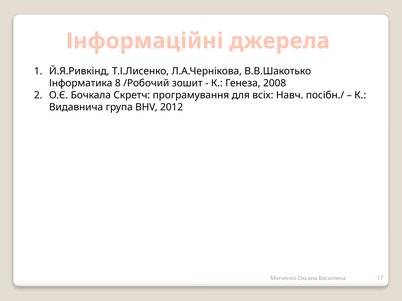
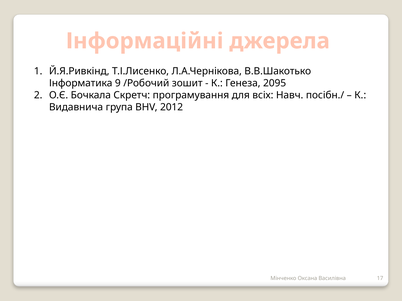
8: 8 -> 9
2008: 2008 -> 2095
